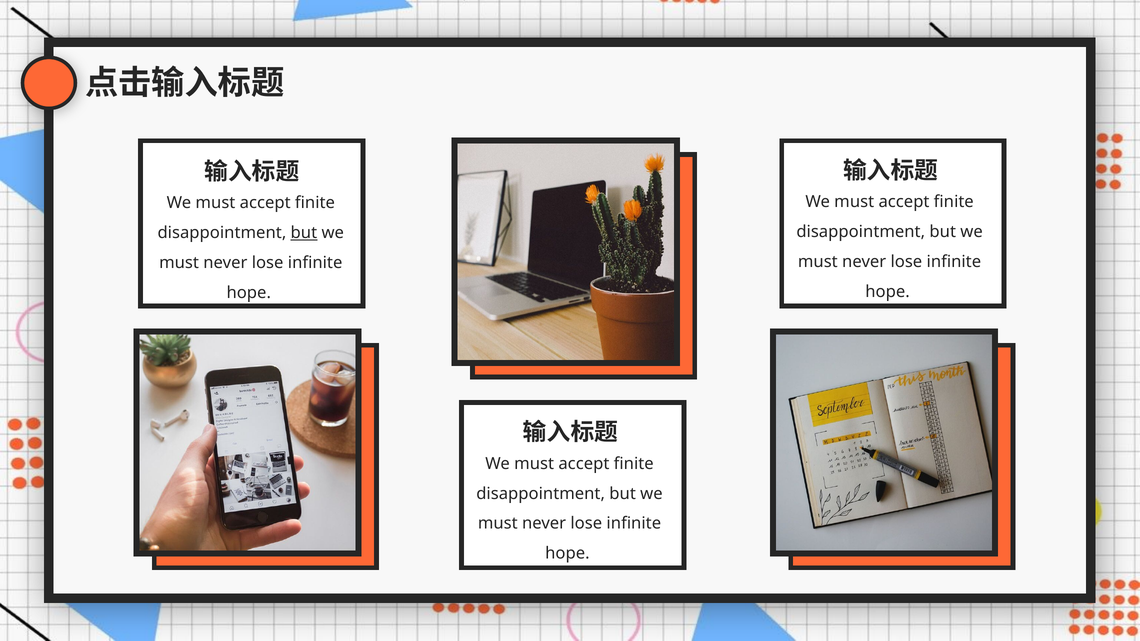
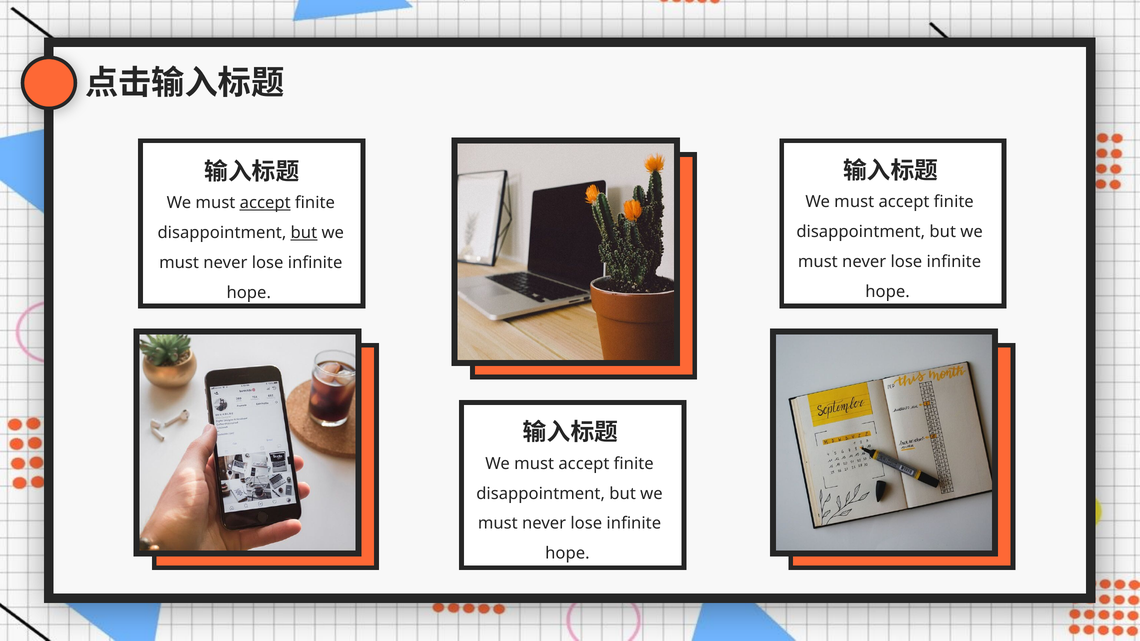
accept at (265, 203) underline: none -> present
